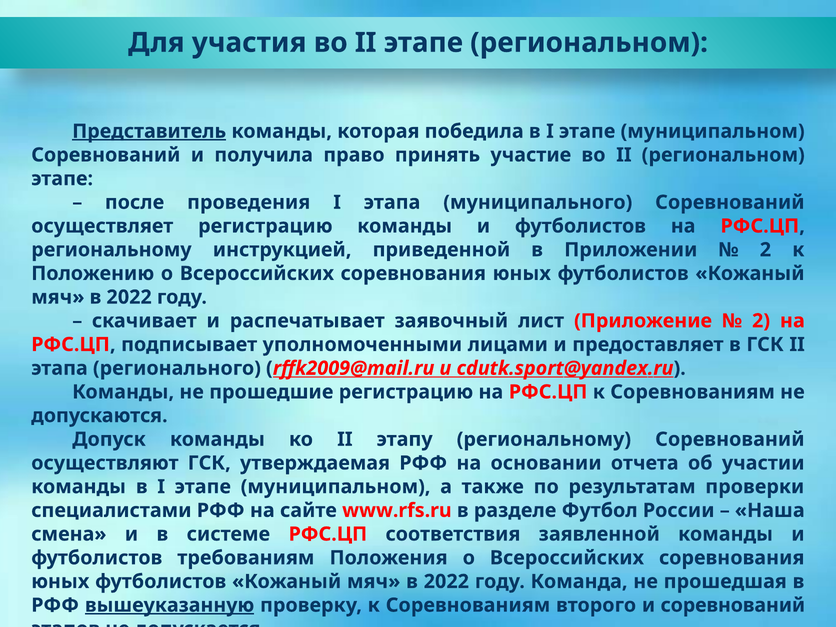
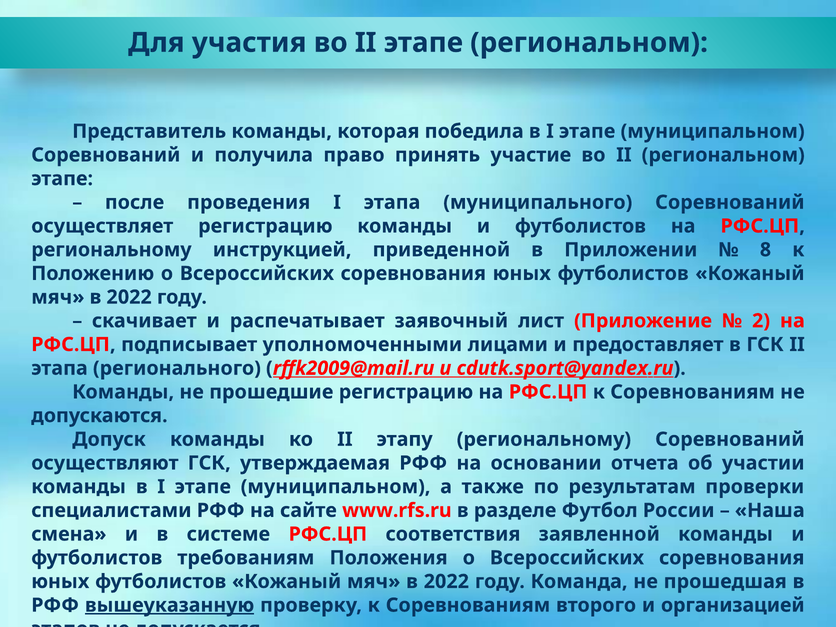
Представитель underline: present -> none
2 at (765, 250): 2 -> 8
и соревнований: соревнований -> организацией
